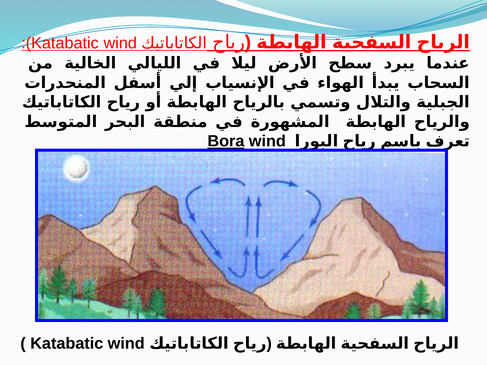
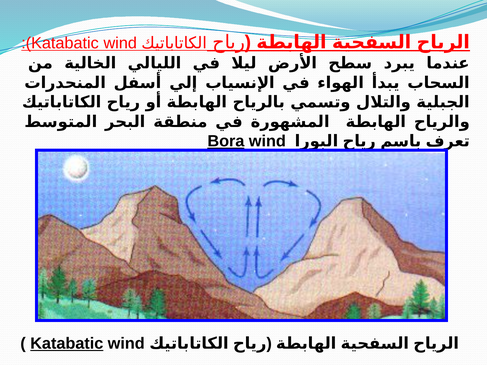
Katabatic at (67, 344) underline: none -> present
